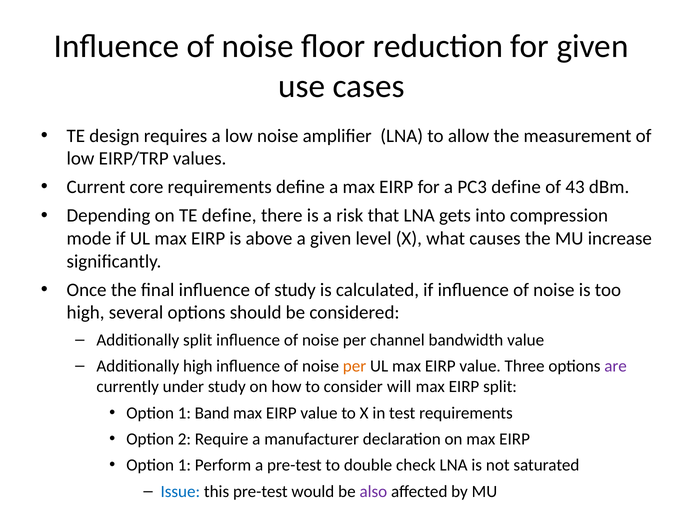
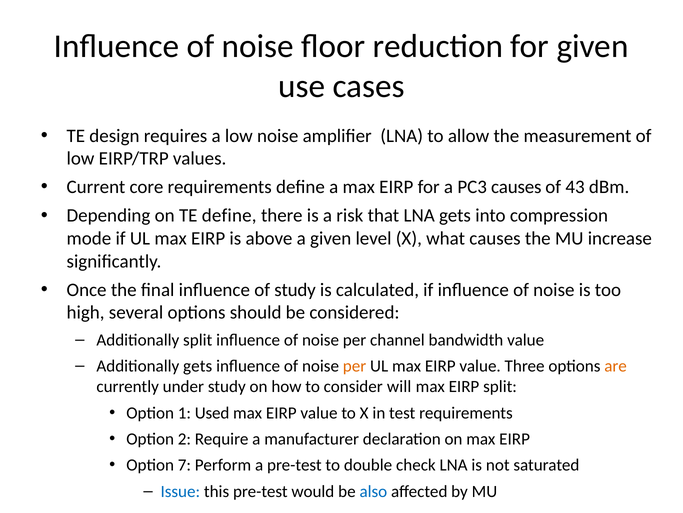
PC3 define: define -> causes
Additionally high: high -> gets
are colour: purple -> orange
Band: Band -> Used
1 at (184, 465): 1 -> 7
also colour: purple -> blue
